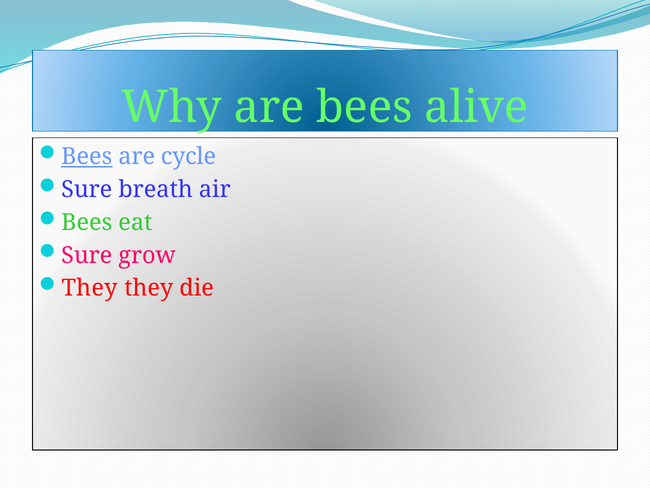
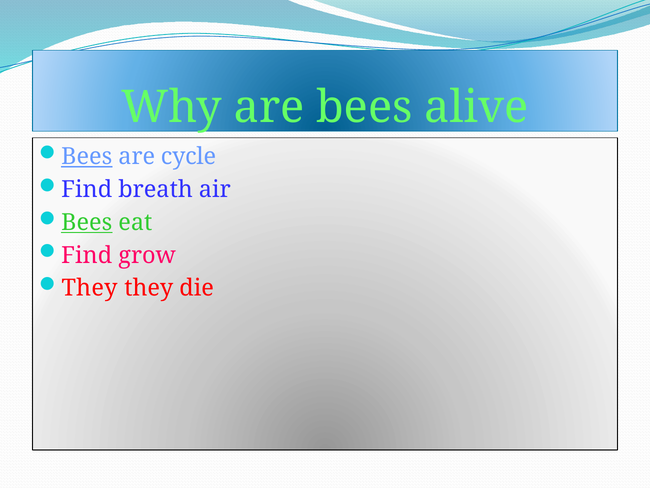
Sure at (87, 189): Sure -> Find
Bees at (87, 222) underline: none -> present
Sure at (87, 255): Sure -> Find
